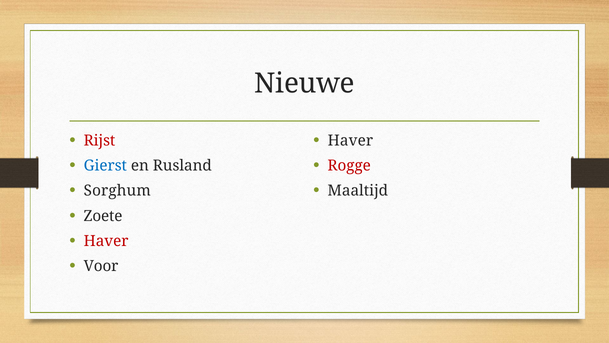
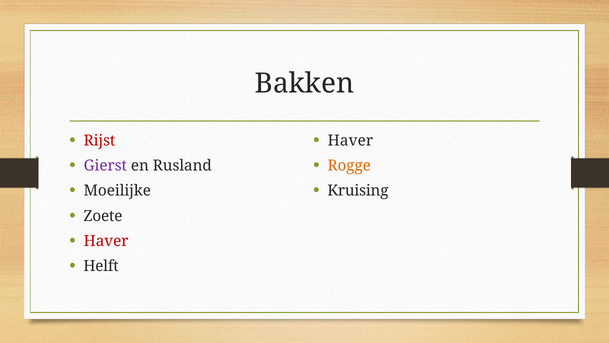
Nieuwe: Nieuwe -> Bakken
Gierst colour: blue -> purple
Rogge colour: red -> orange
Sorghum: Sorghum -> Moeilijke
Maaltijd: Maaltijd -> Kruising
Voor: Voor -> Helft
